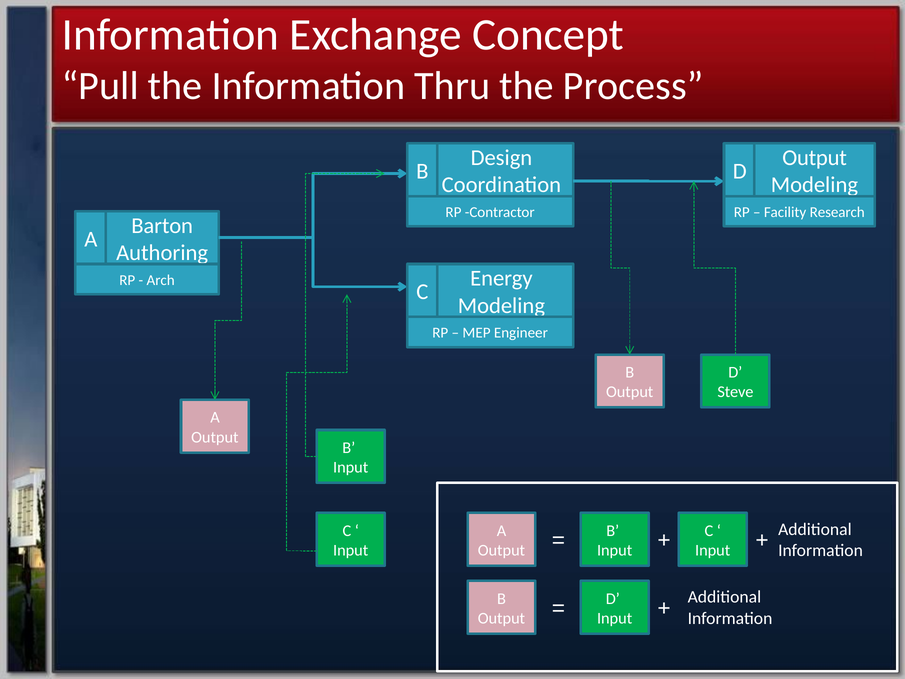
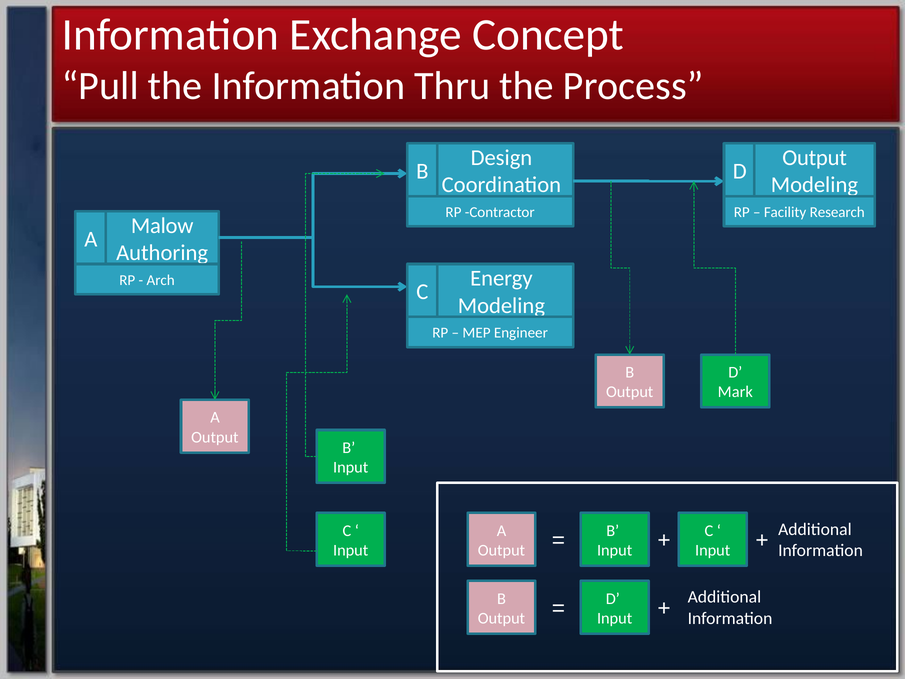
Barton: Barton -> Malow
Steve: Steve -> Mark
